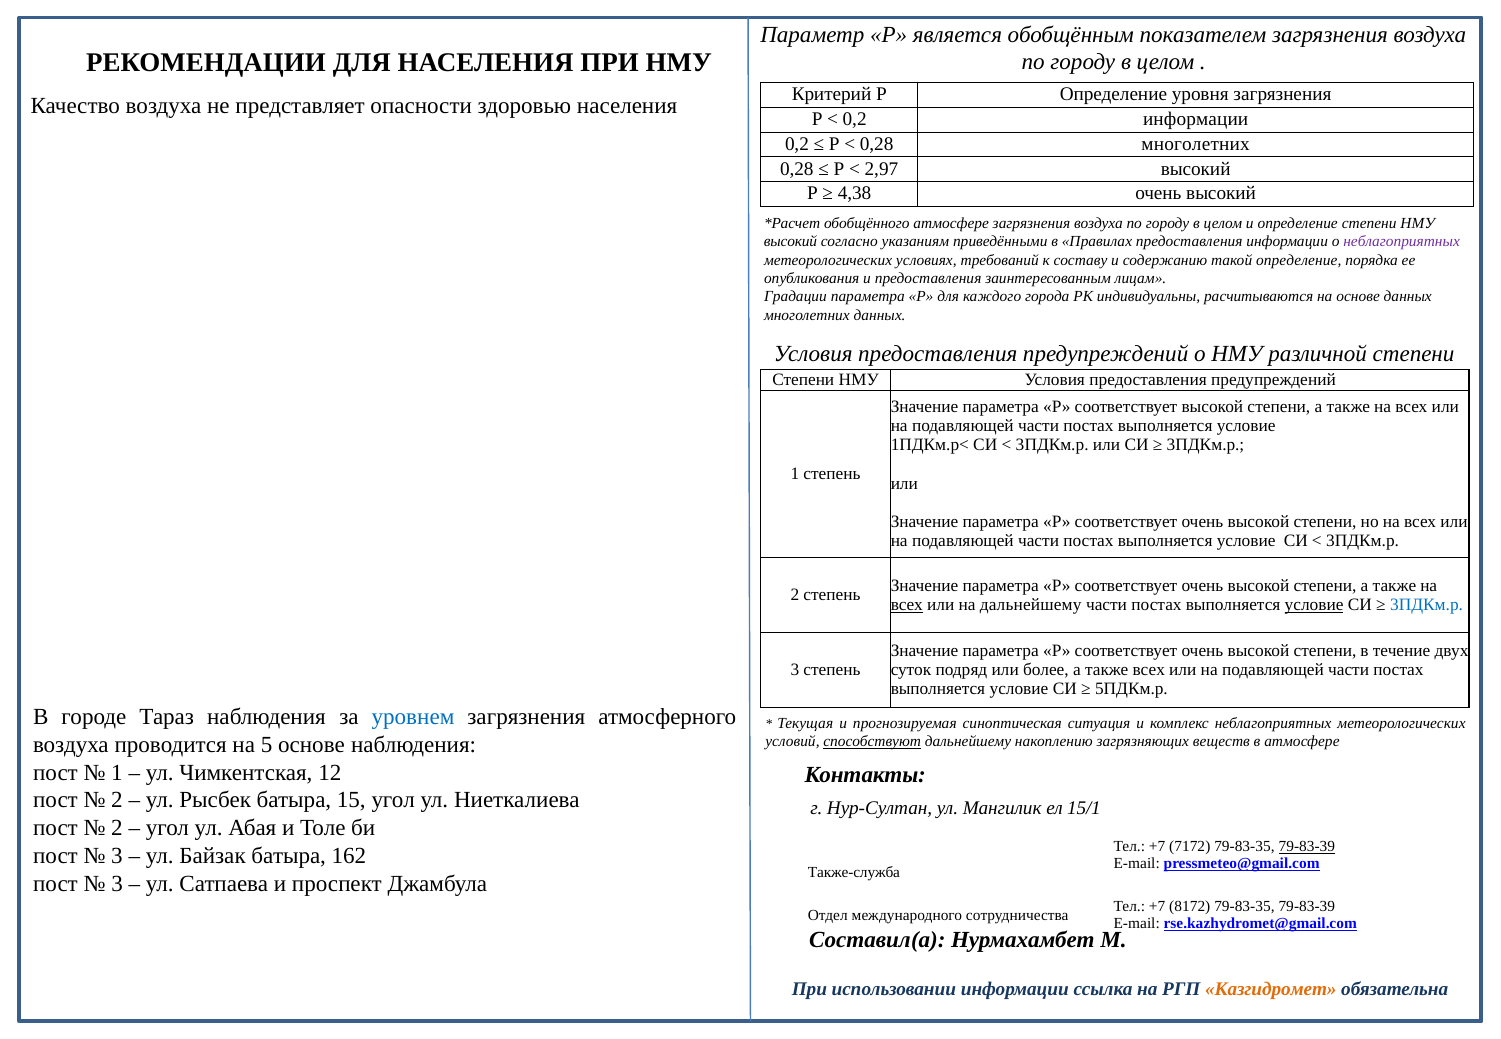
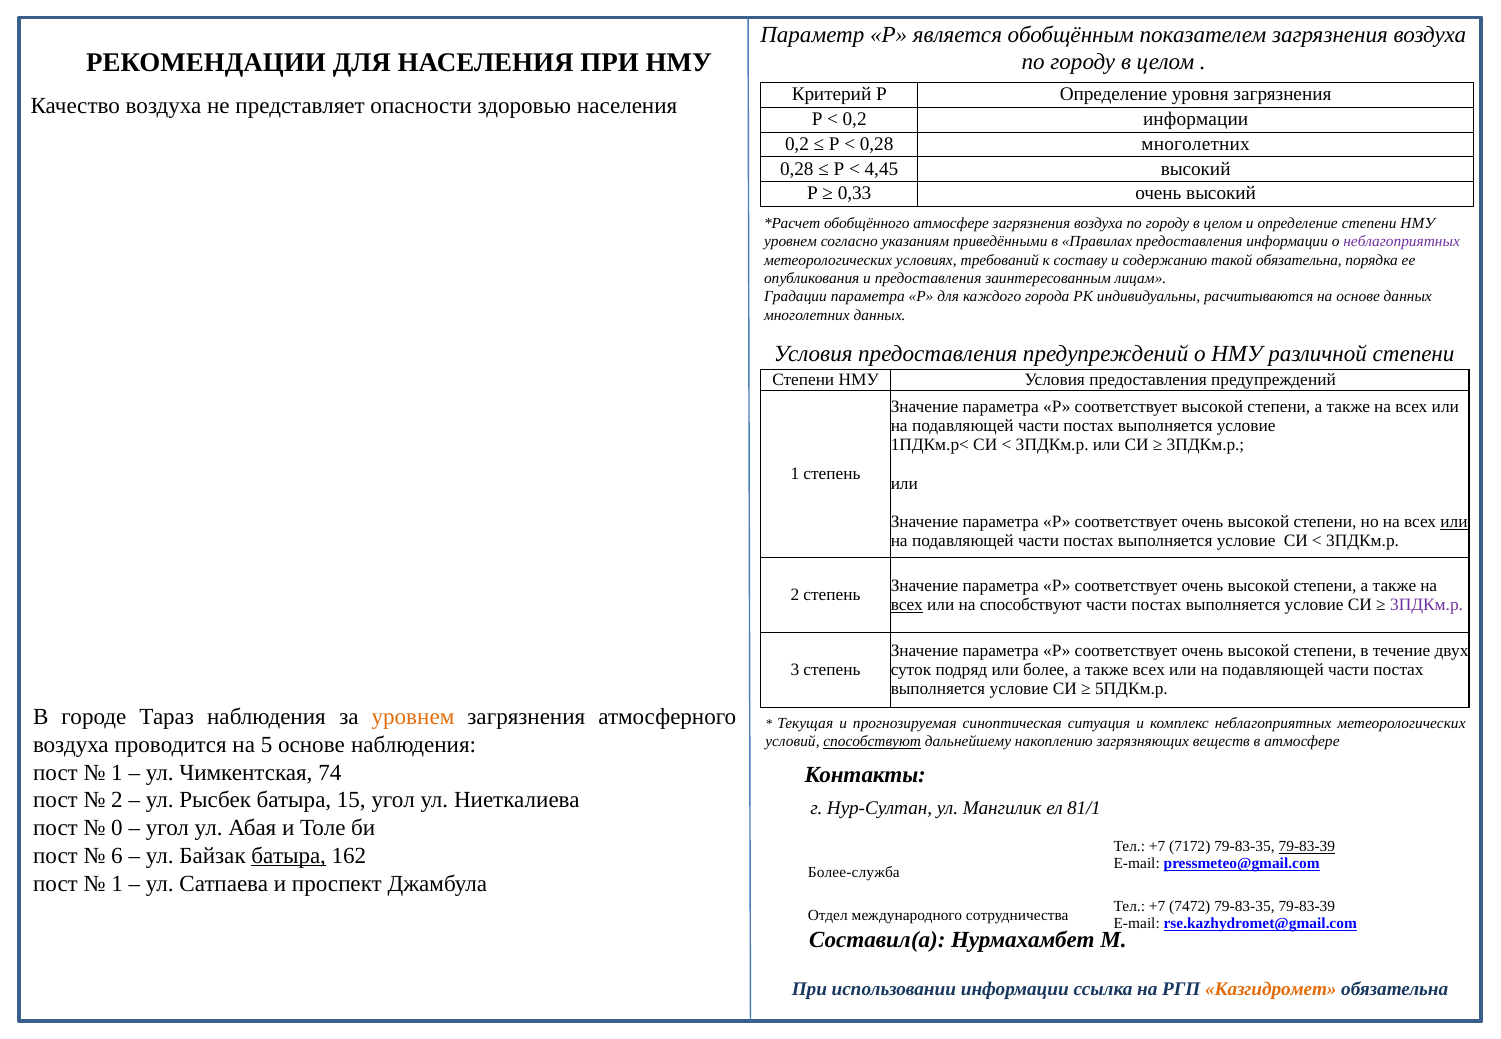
2,97: 2,97 -> 4,45
4,38: 4,38 -> 0,33
высокий at (791, 242): высокий -> уровнем
такой определение: определение -> обязательна
или at (1454, 522) underline: none -> present
на дальнейшему: дальнейшему -> способствуют
условие at (1314, 605) underline: present -> none
3ПДКм.р at (1427, 605) colour: blue -> purple
уровнем at (413, 717) colour: blue -> orange
12: 12 -> 74
15/1: 15/1 -> 81/1
2 at (117, 828): 2 -> 0
3 at (117, 856): 3 -> 6
батыра at (289, 856) underline: none -> present
Также-служба: Также-служба -> Более-служба
3 at (117, 884): 3 -> 1
8172: 8172 -> 7472
